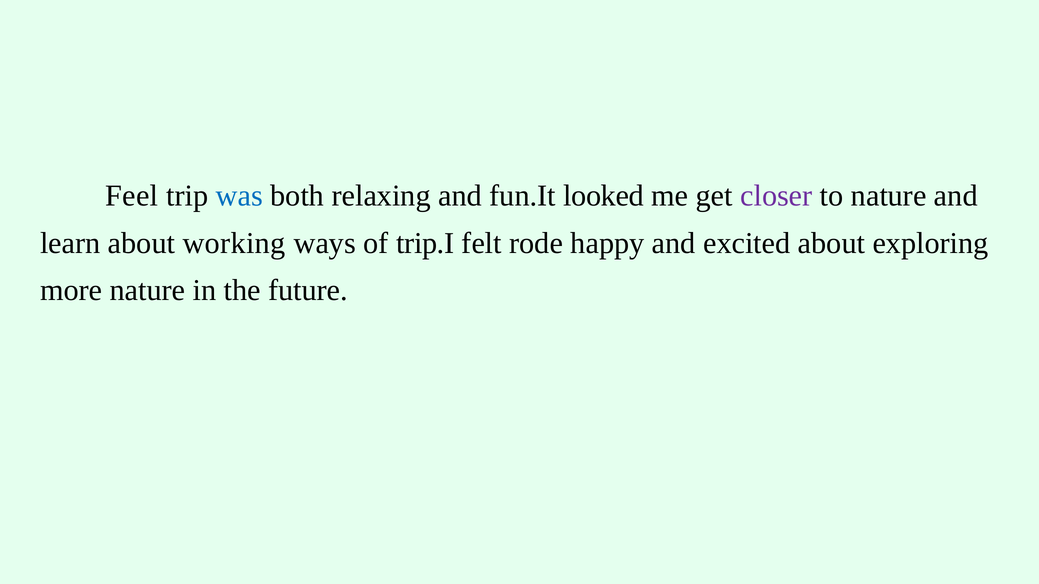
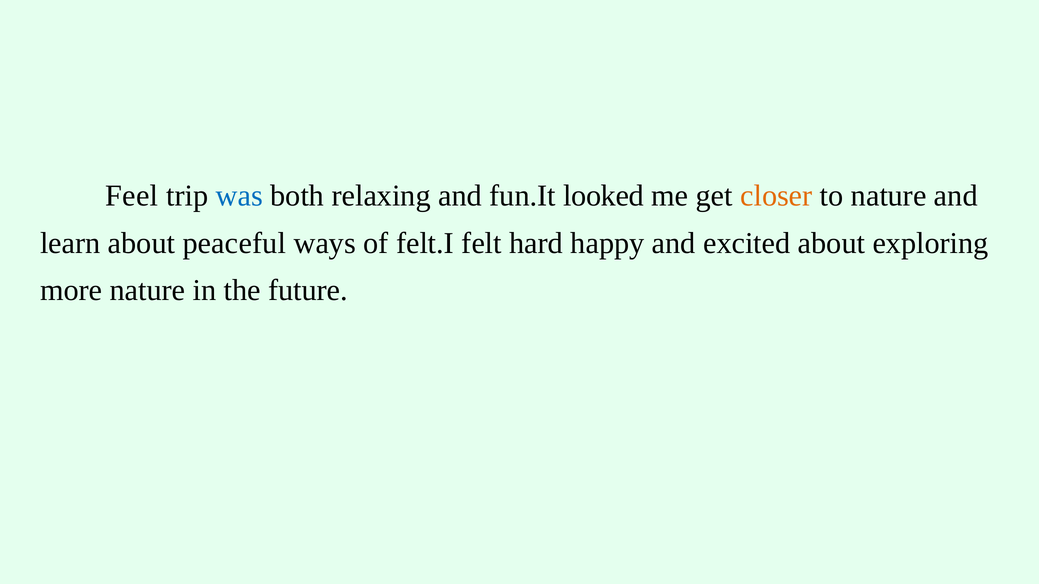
closer colour: purple -> orange
working: working -> peaceful
trip.I: trip.I -> felt.I
rode: rode -> hard
